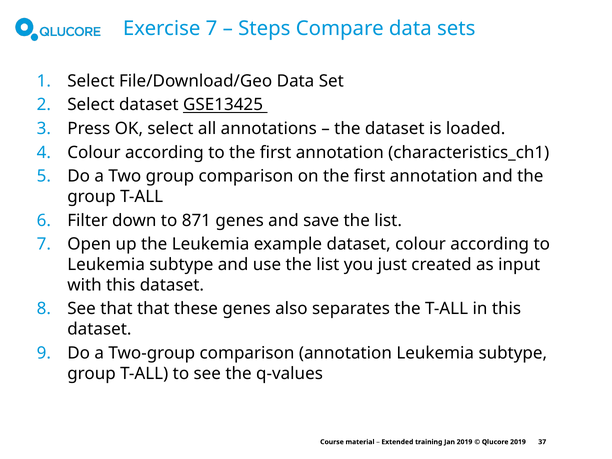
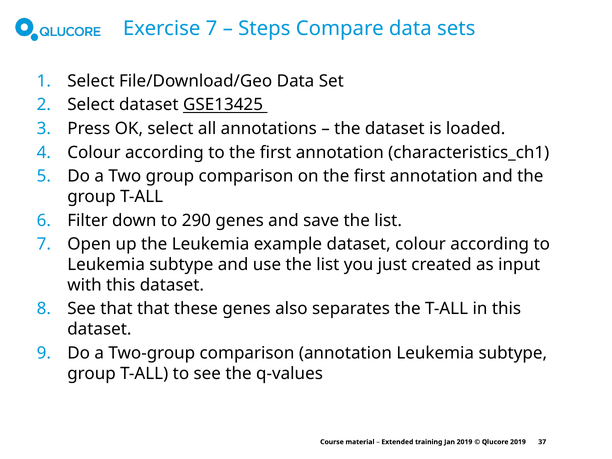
871: 871 -> 290
